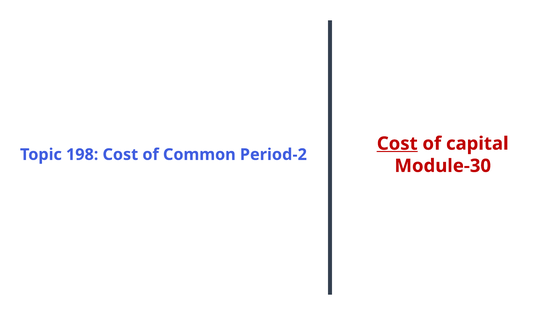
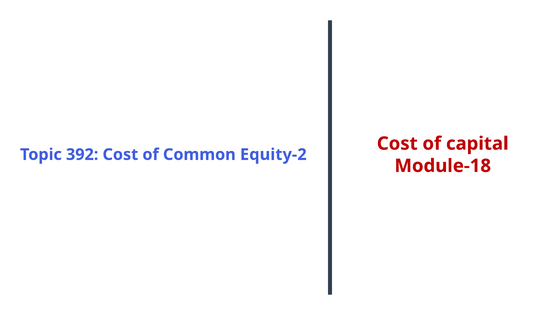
Cost at (397, 143) underline: present -> none
198: 198 -> 392
Period-2: Period-2 -> Equity-2
Module-30: Module-30 -> Module-18
